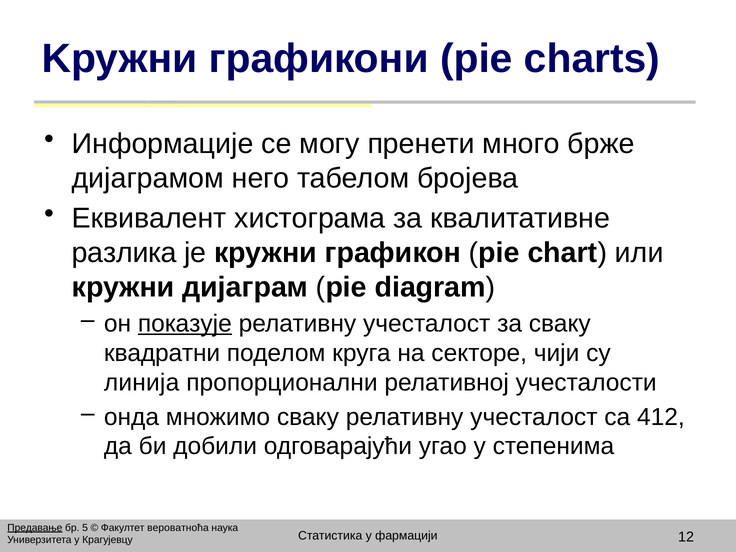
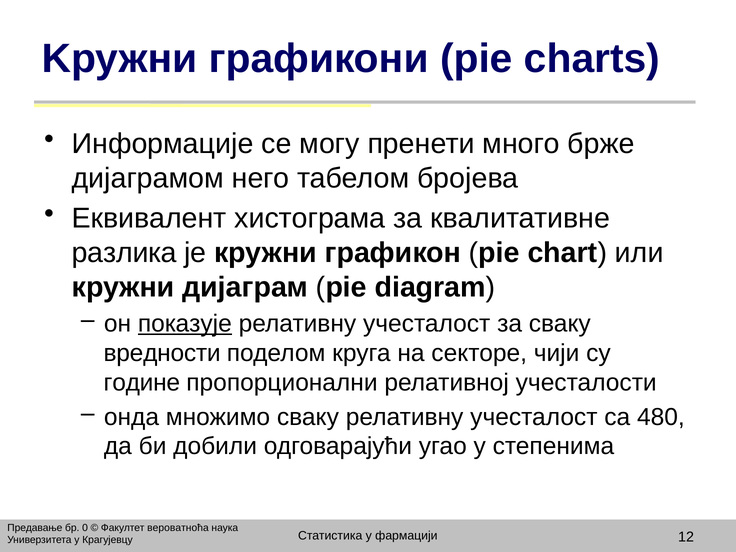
квадратни: квадратни -> вредности
линија: линија -> године
412: 412 -> 480
Предавање underline: present -> none
5: 5 -> 0
